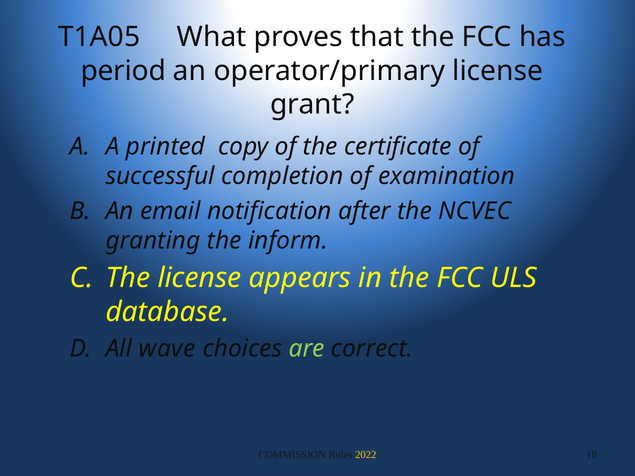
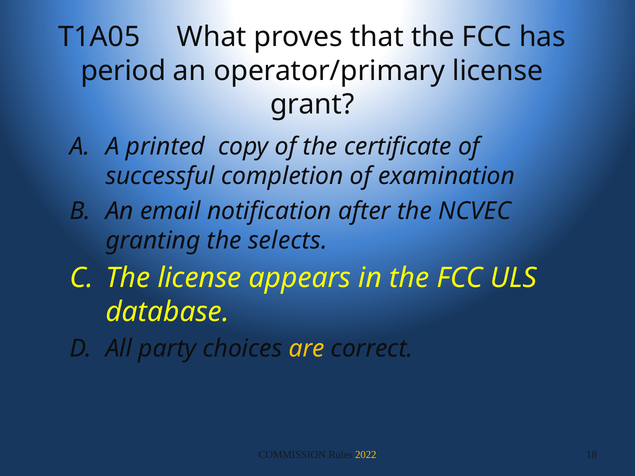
inform: inform -> selects
wave: wave -> party
are colour: light green -> yellow
